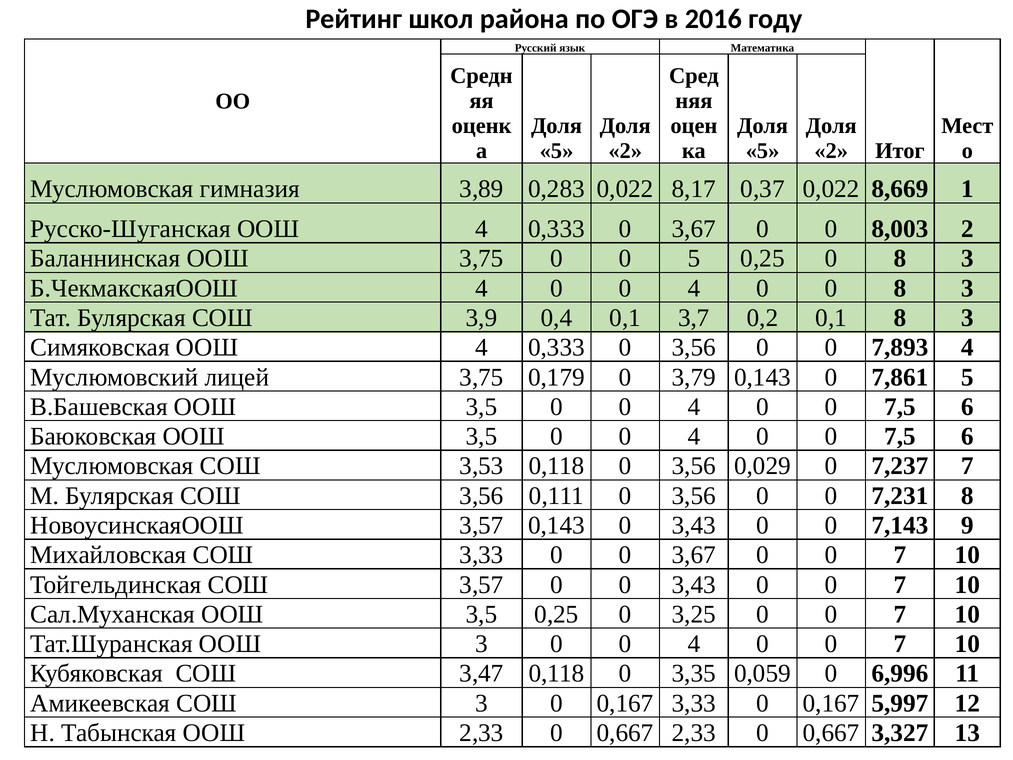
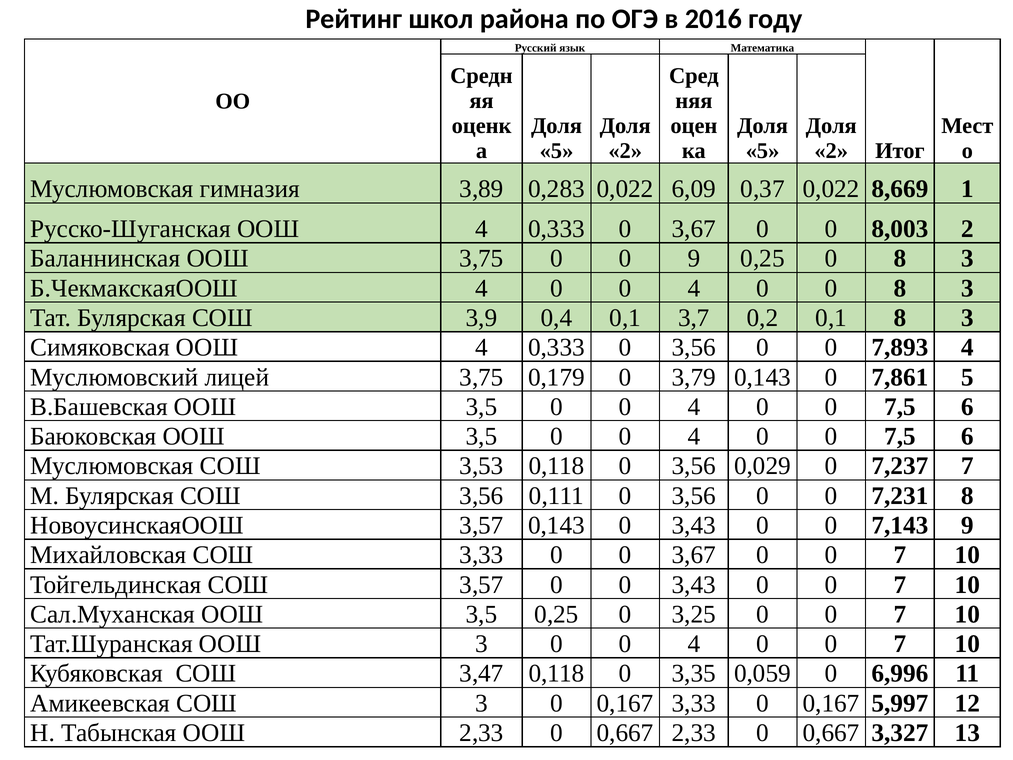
8,17: 8,17 -> 6,09
0 5: 5 -> 9
